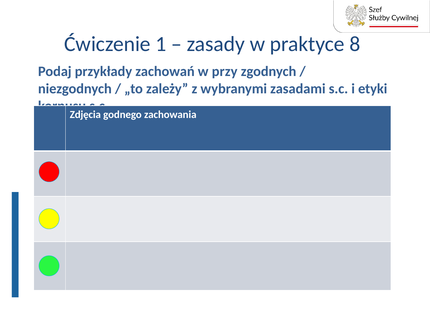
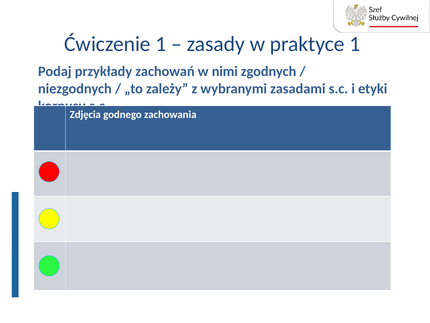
praktyce 8: 8 -> 1
przy: przy -> nimi
